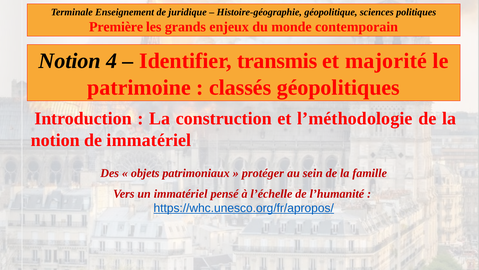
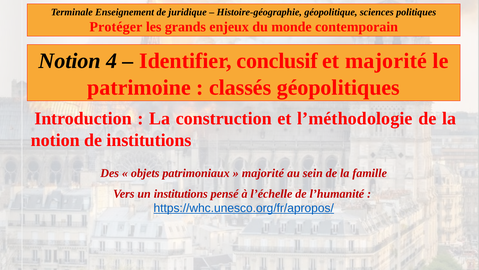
Première: Première -> Protéger
transmis: transmis -> conclusif
de immatériel: immatériel -> institutions
protéger at (263, 173): protéger -> majorité
un immatériel: immatériel -> institutions
